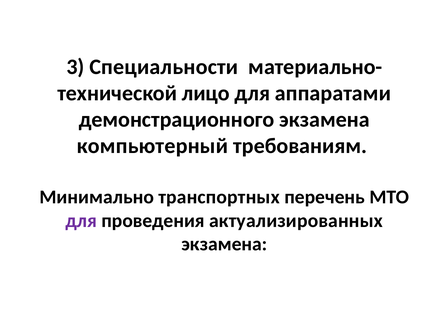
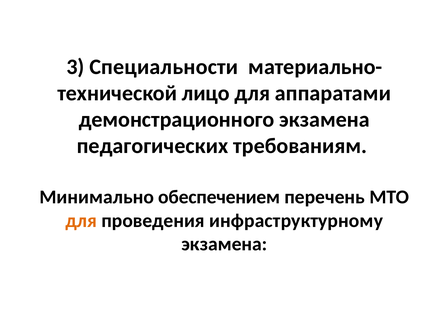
компьютерный: компьютерный -> педагогических
транспортных: транспортных -> обеспечением
для at (81, 221) colour: purple -> orange
актуализированных: актуализированных -> инфраструктурному
